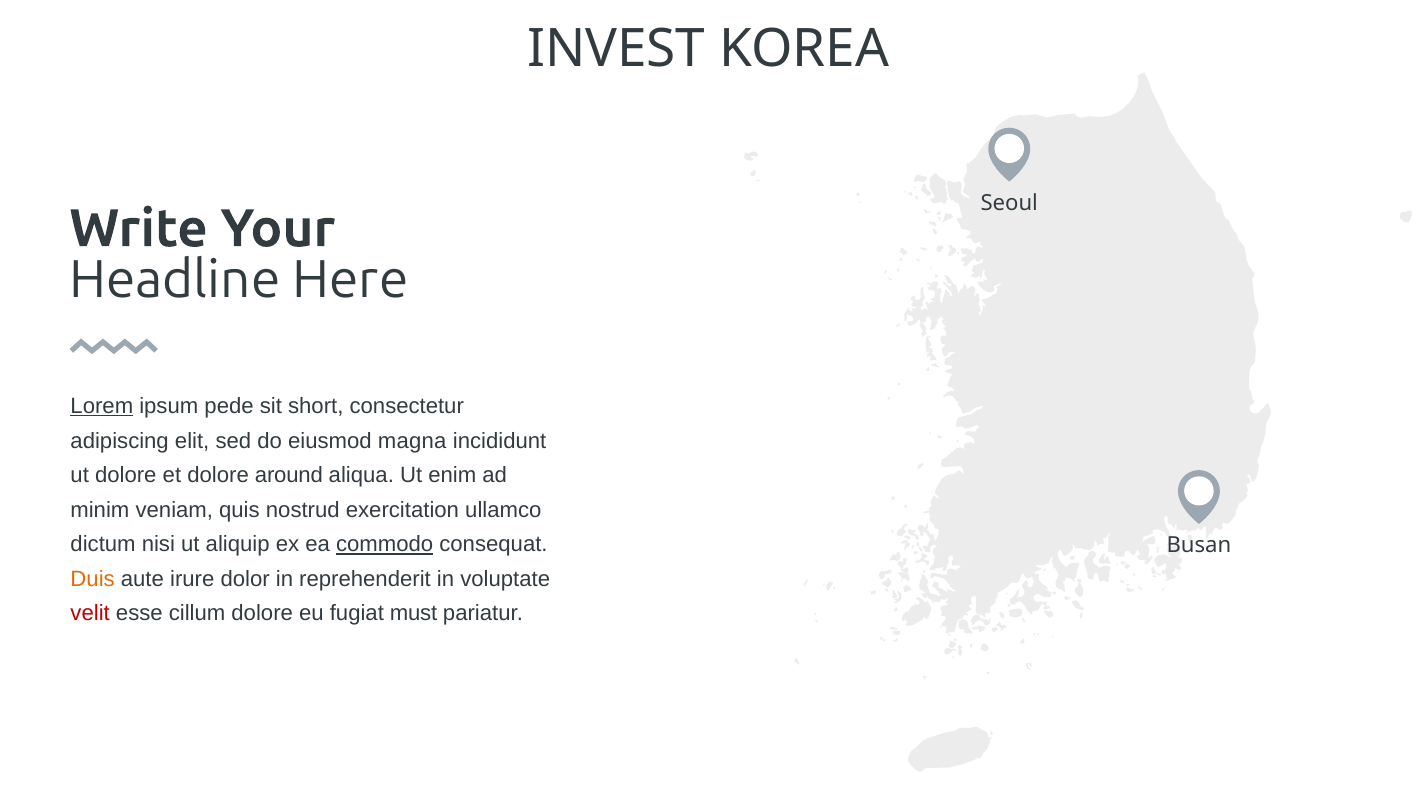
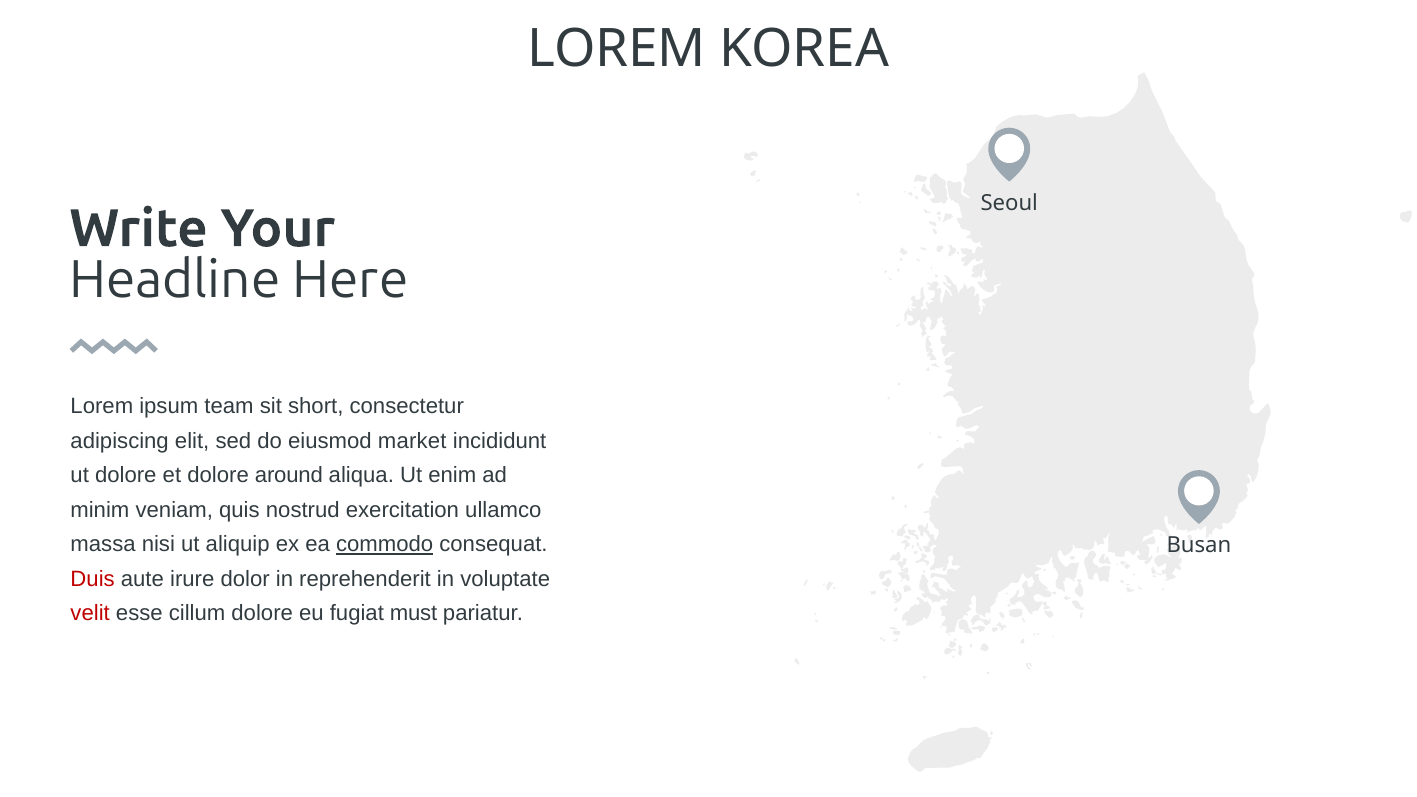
INVEST at (616, 49): INVEST -> LOREM
Lorem at (102, 406) underline: present -> none
pede: pede -> team
magna: magna -> market
dictum: dictum -> massa
Duis colour: orange -> red
